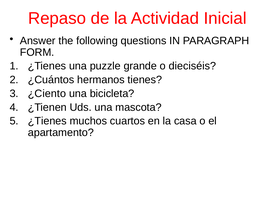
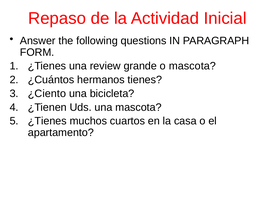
puzzle: puzzle -> review
o dieciséis: dieciséis -> mascota
